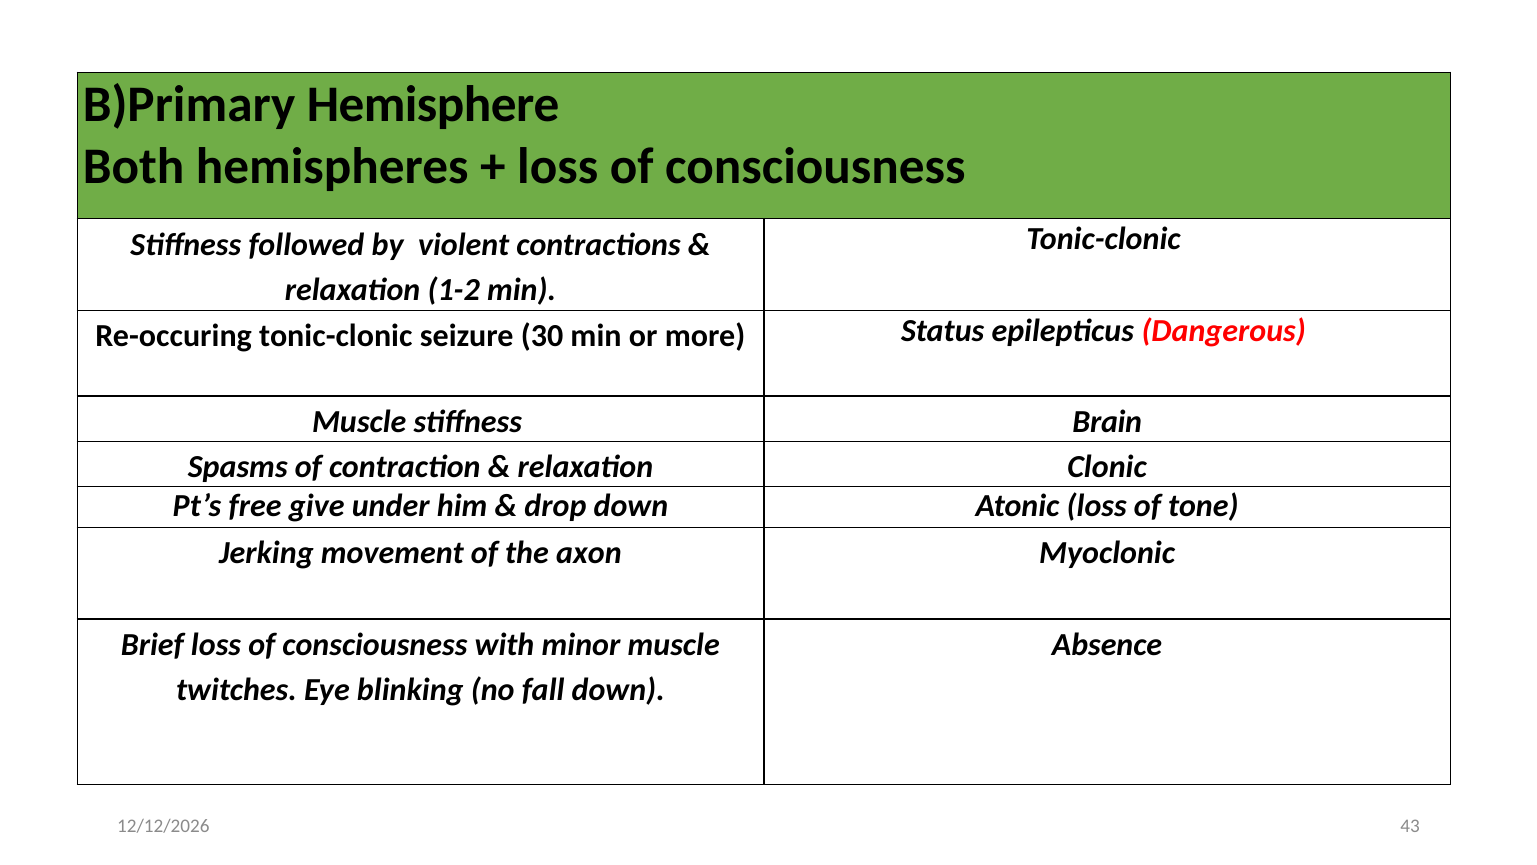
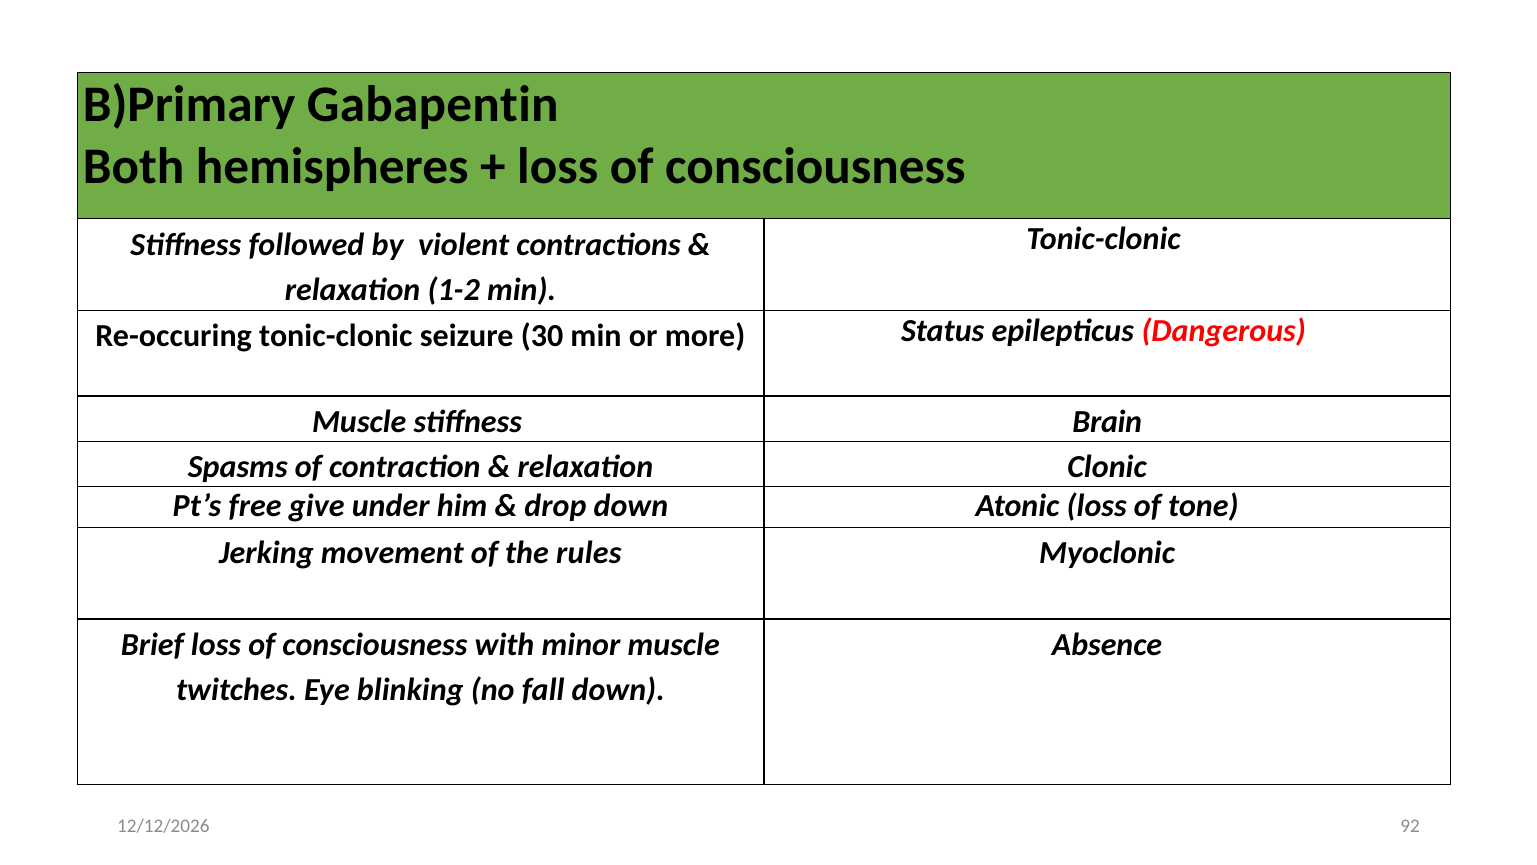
Hemisphere: Hemisphere -> Gabapentin
axon: axon -> rules
43: 43 -> 92
